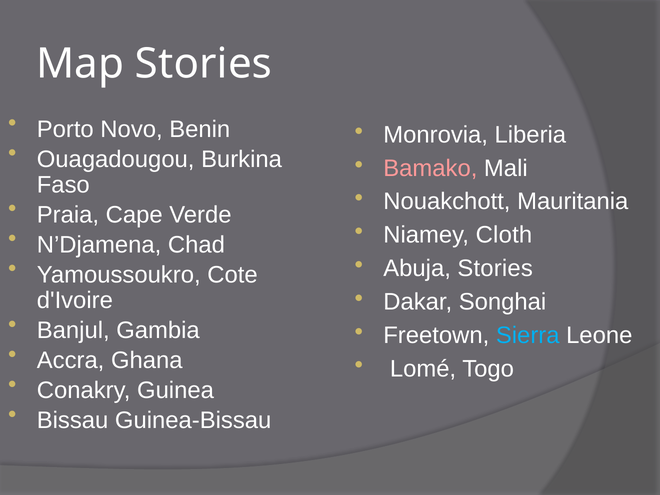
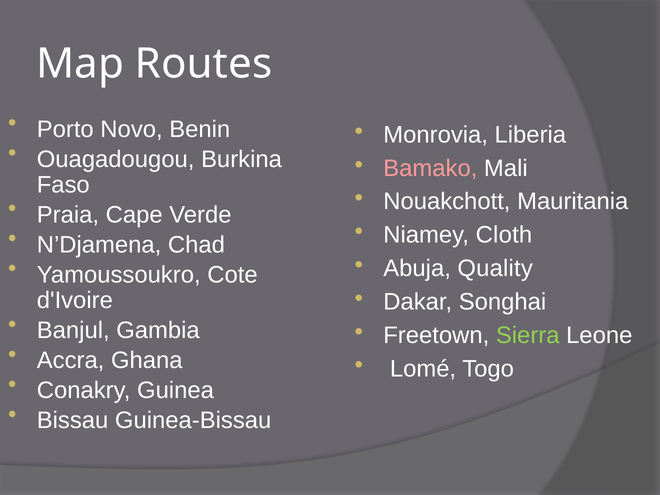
Map Stories: Stories -> Routes
Abuja Stories: Stories -> Quality
Sierra colour: light blue -> light green
